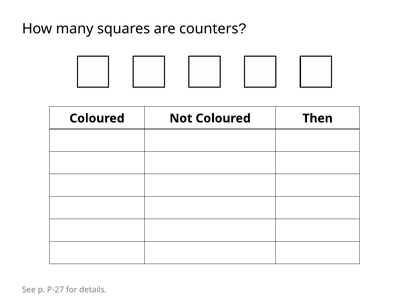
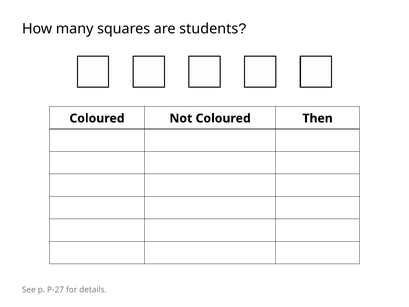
counters: counters -> students
